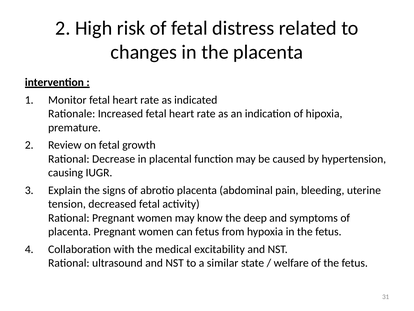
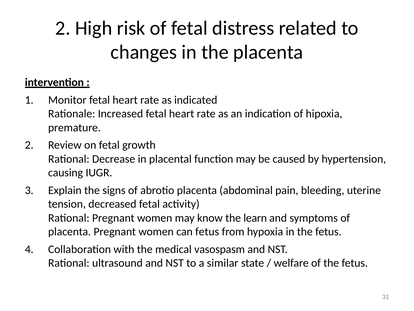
deep: deep -> learn
excitability: excitability -> vasospasm
